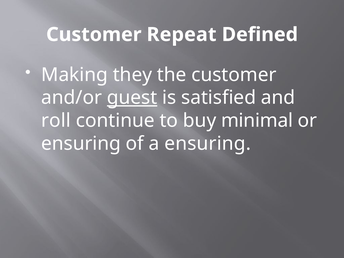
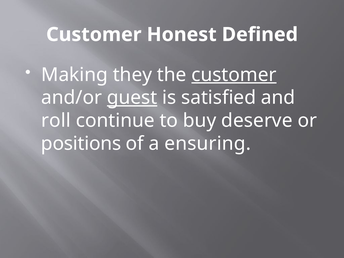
Repeat: Repeat -> Honest
customer at (234, 75) underline: none -> present
minimal: minimal -> deserve
ensuring at (81, 144): ensuring -> positions
